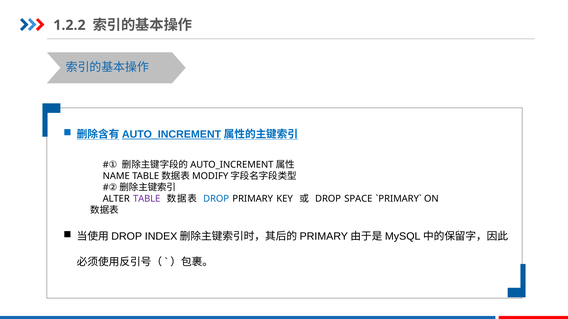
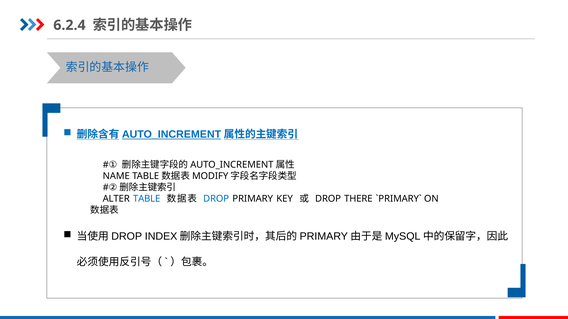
1.2.2: 1.2.2 -> 6.2.4
TABLE colour: purple -> blue
SPACE: SPACE -> THERE
